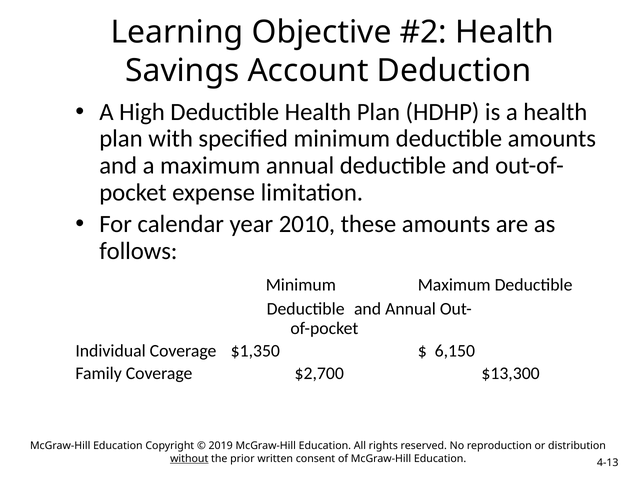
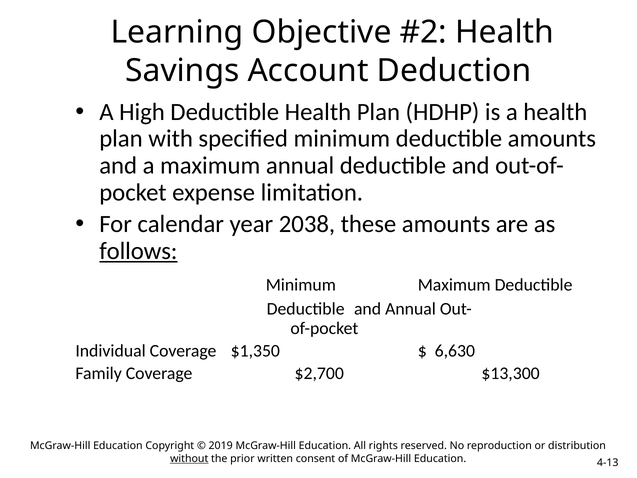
2010: 2010 -> 2038
follows underline: none -> present
6,150: 6,150 -> 6,630
